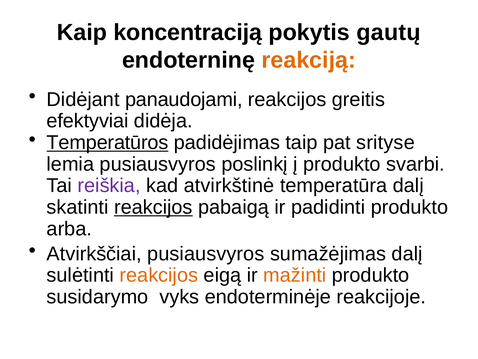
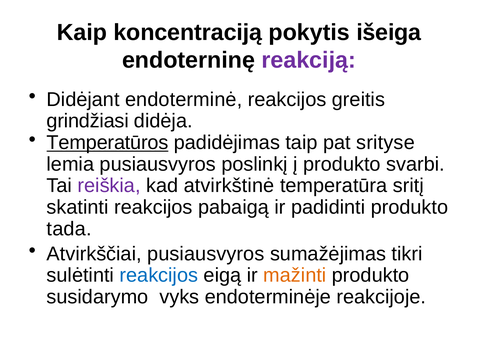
gautų: gautų -> išeiga
reakciją colour: orange -> purple
panaudojami: panaudojami -> endoterminė
efektyviai: efektyviai -> grindžiasi
temperatūra dalį: dalį -> sritį
reakcijos at (153, 207) underline: present -> none
arba: arba -> tada
sumažėjimas dalį: dalį -> tikri
reakcijos at (159, 275) colour: orange -> blue
